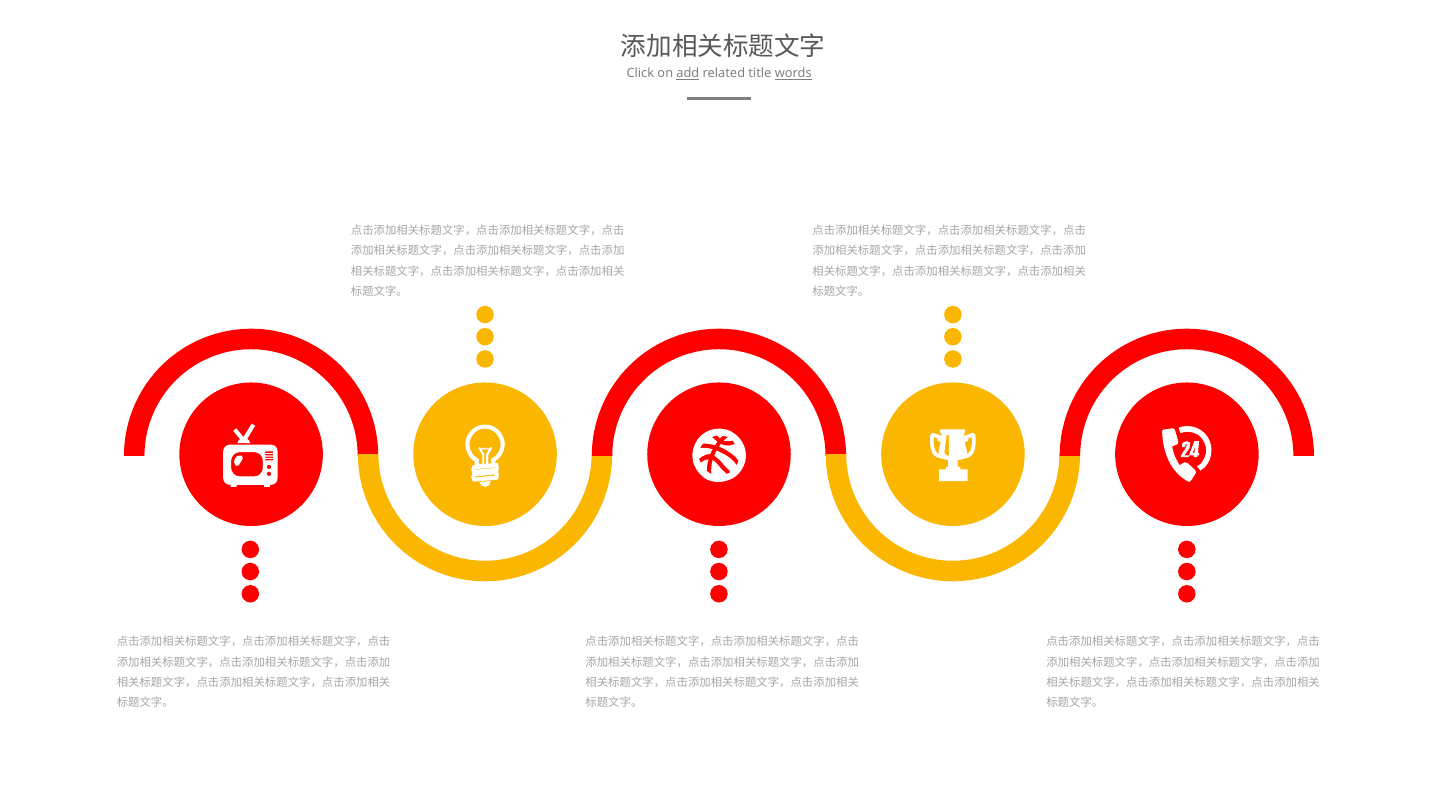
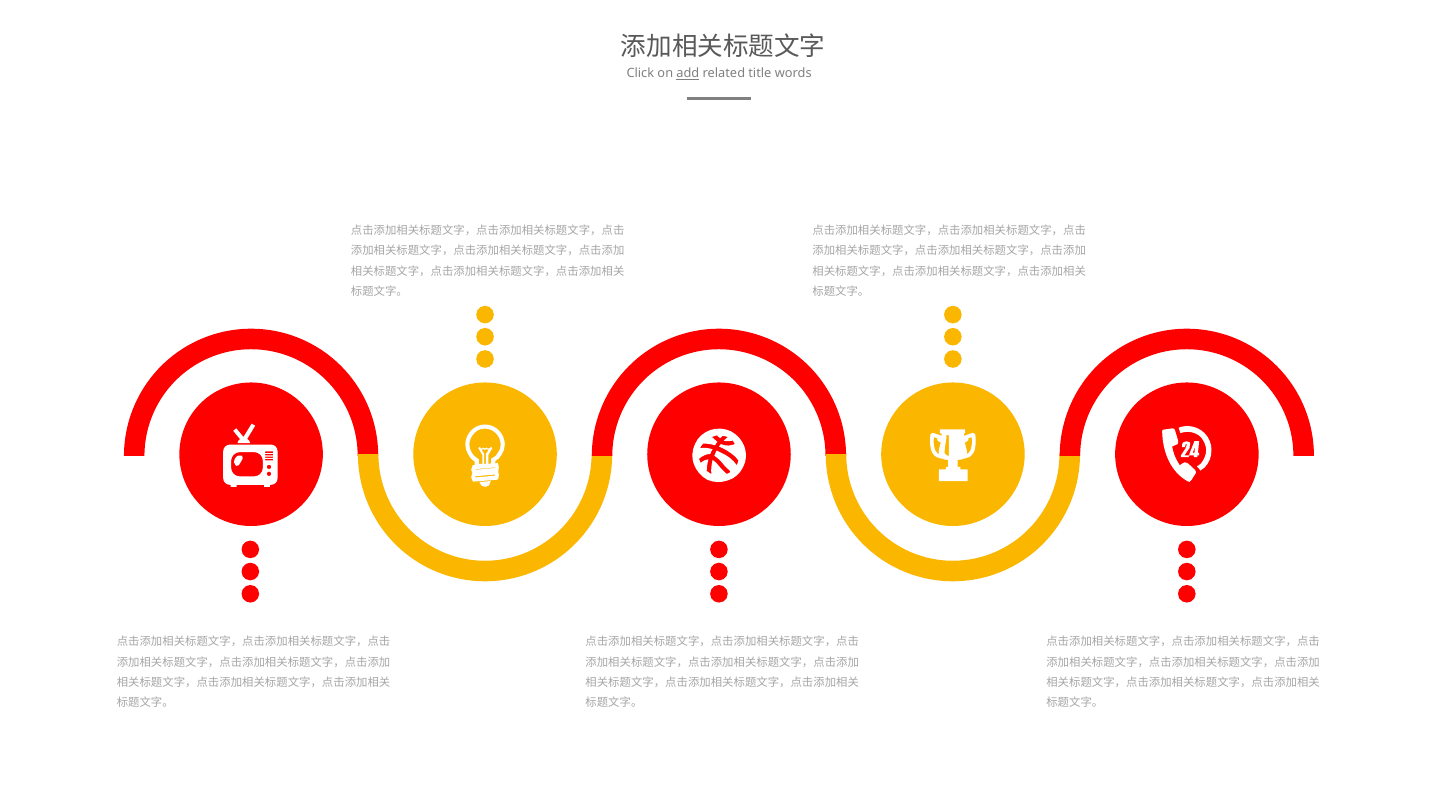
words underline: present -> none
